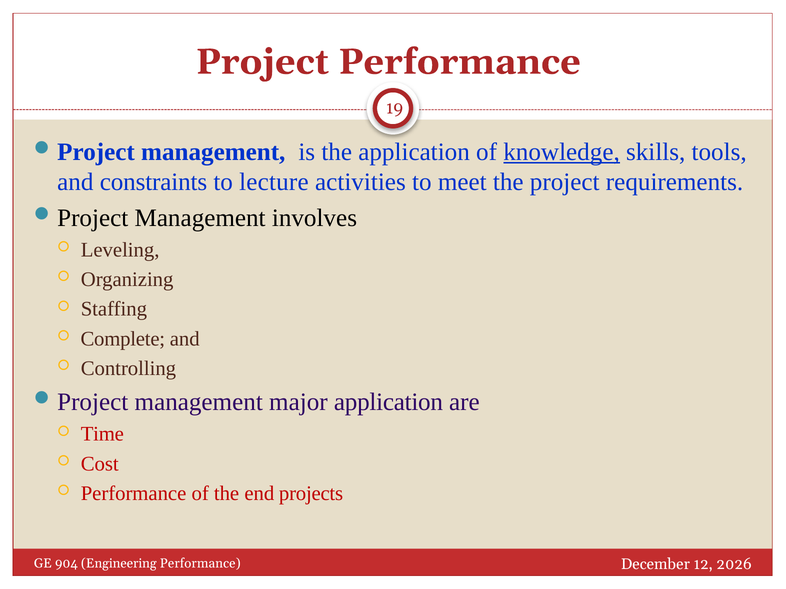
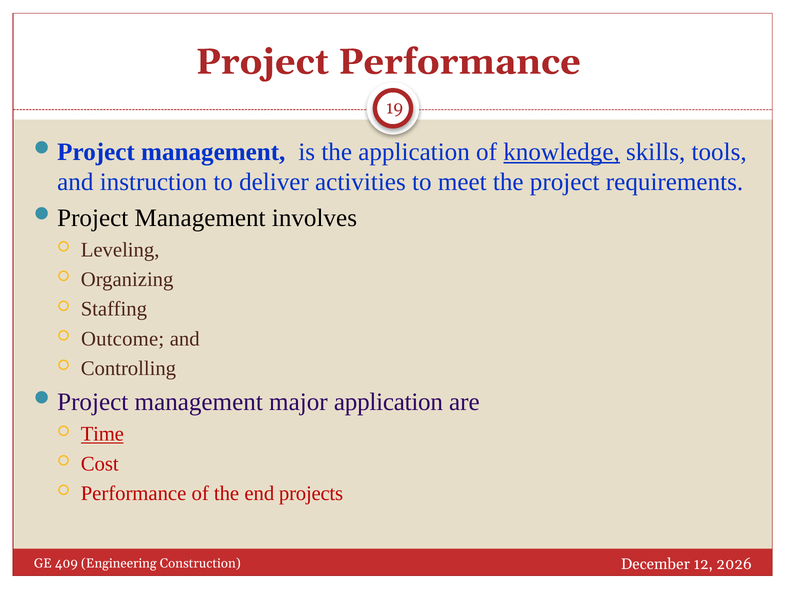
constraints: constraints -> instruction
lecture: lecture -> deliver
Complete: Complete -> Outcome
Time underline: none -> present
904: 904 -> 409
Engineering Performance: Performance -> Construction
